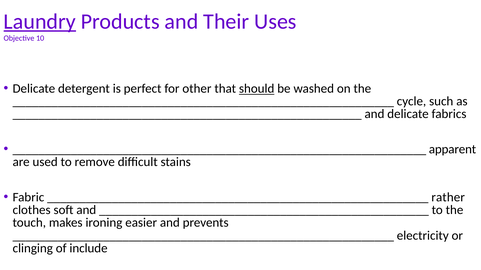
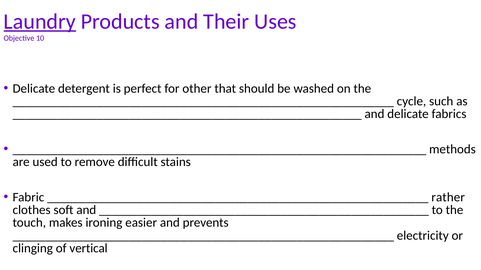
should underline: present -> none
apparent: apparent -> methods
include: include -> vertical
